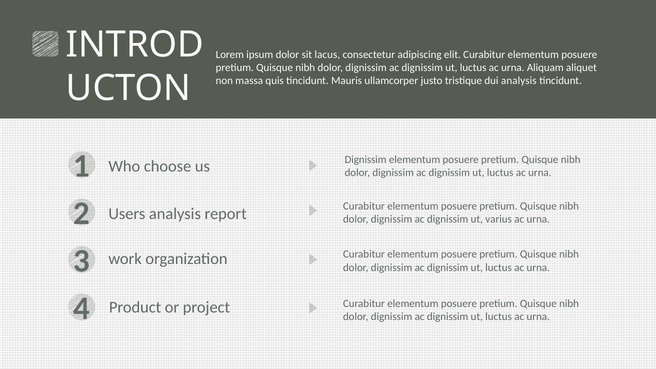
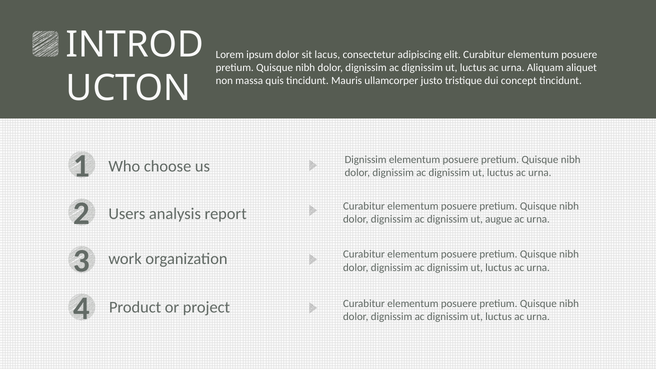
dui analysis: analysis -> concept
varius: varius -> augue
